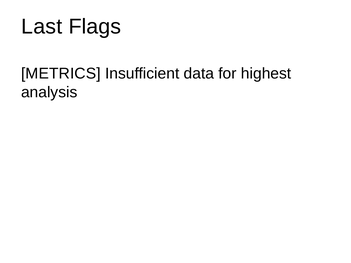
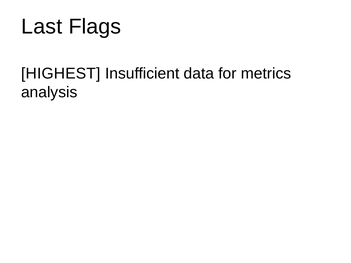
METRICS: METRICS -> HIGHEST
highest: highest -> metrics
